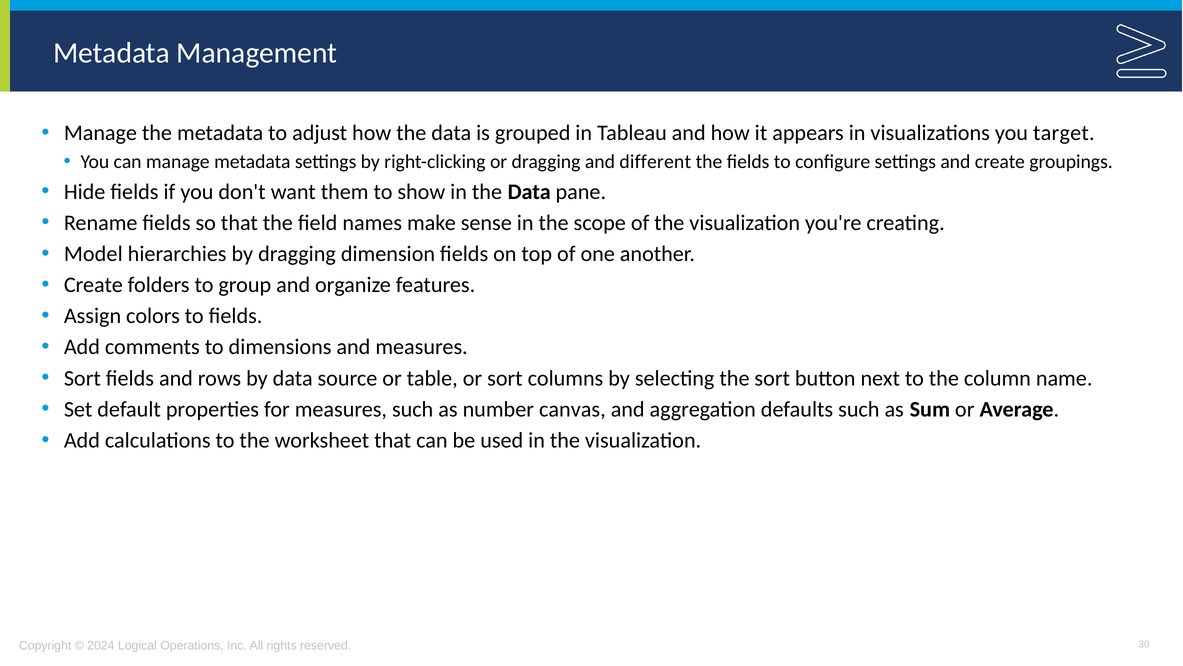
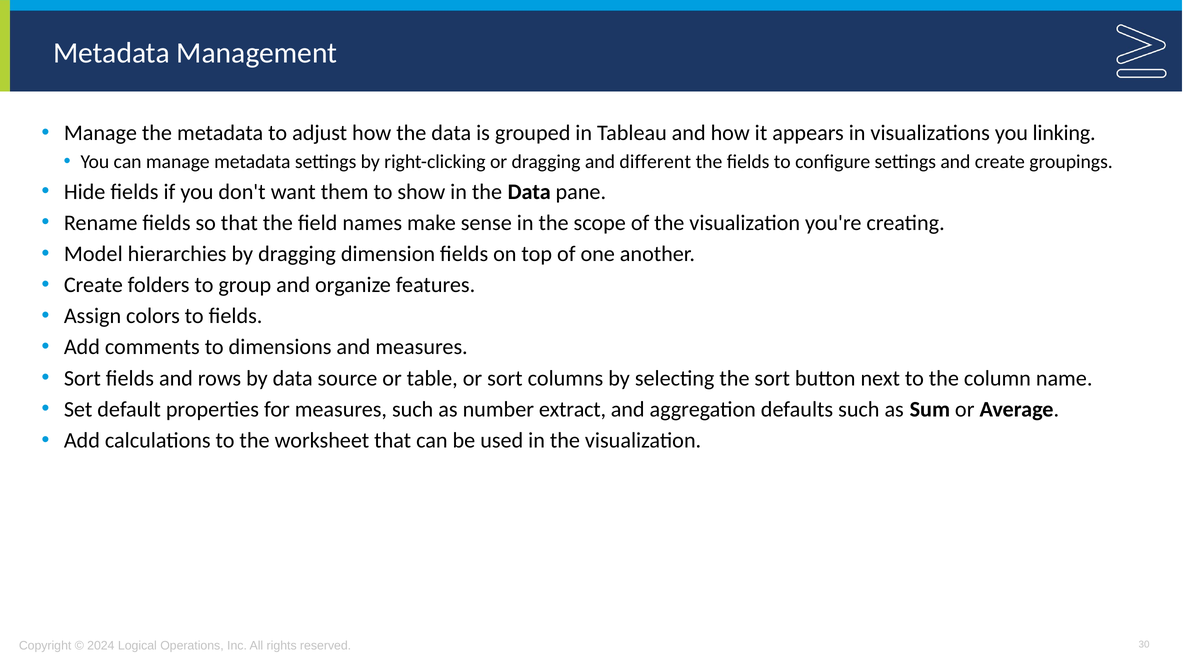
target: target -> linking
canvas: canvas -> extract
